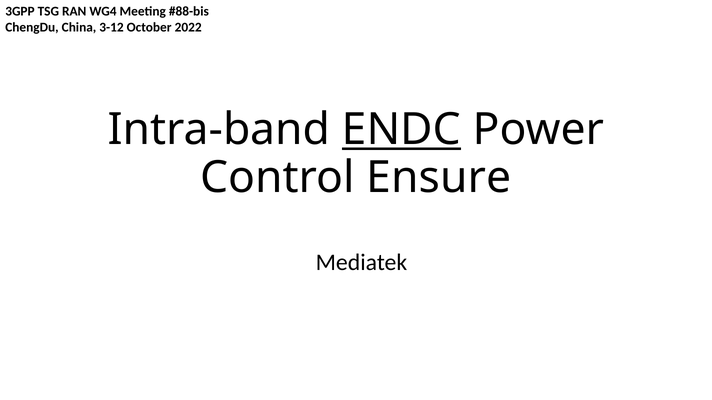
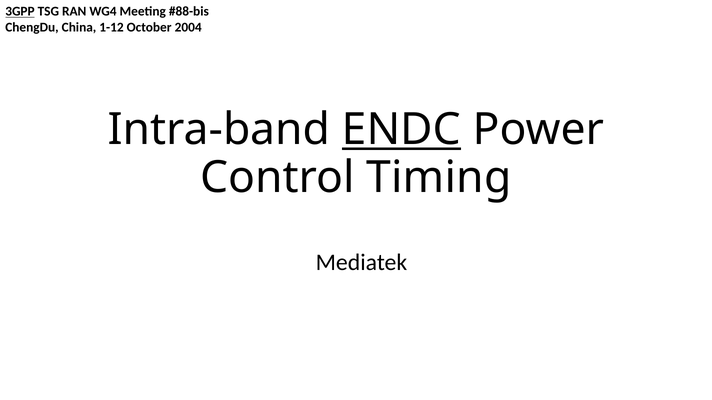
3GPP underline: none -> present
3-12: 3-12 -> 1-12
2022: 2022 -> 2004
Ensure: Ensure -> Timing
